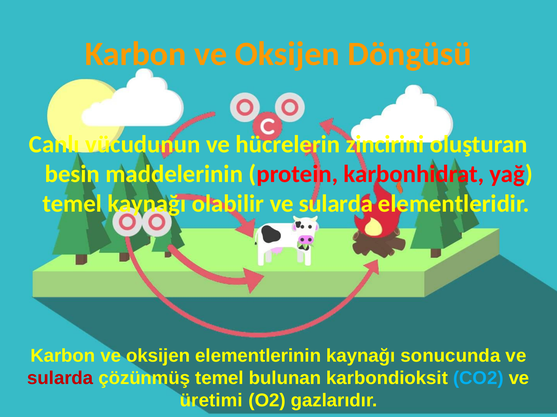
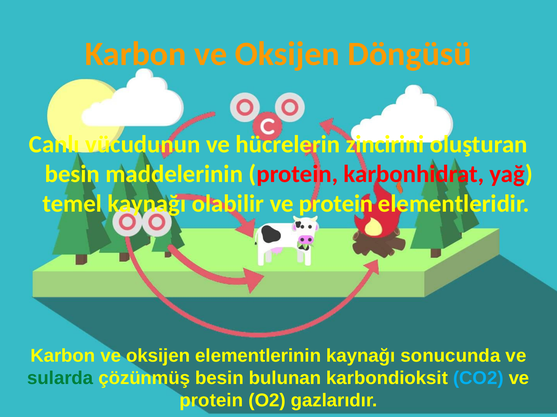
sularda at (336, 204): sularda -> protein
sularda at (60, 379) colour: red -> green
çözünmüş temel: temel -> besin
üretimi at (211, 401): üretimi -> protein
